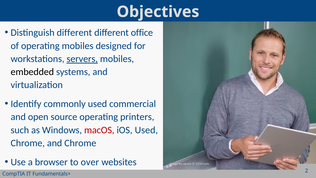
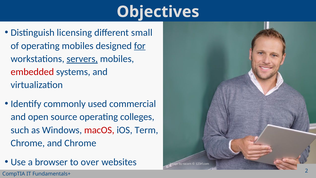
Distinguish different: different -> licensing
office: office -> small
for underline: none -> present
embedded colour: black -> red
printers: printers -> colleges
iOS Used: Used -> Term
